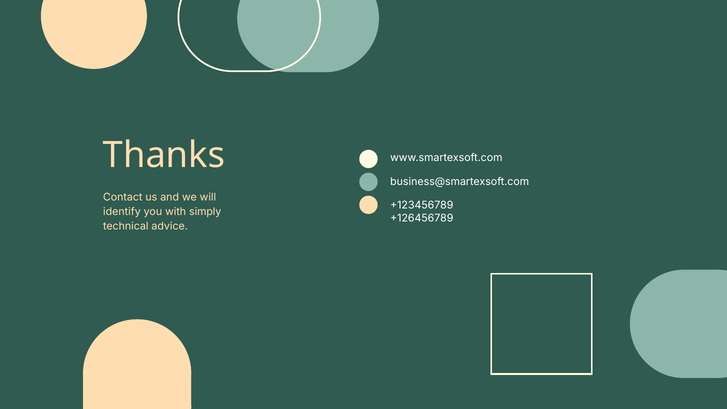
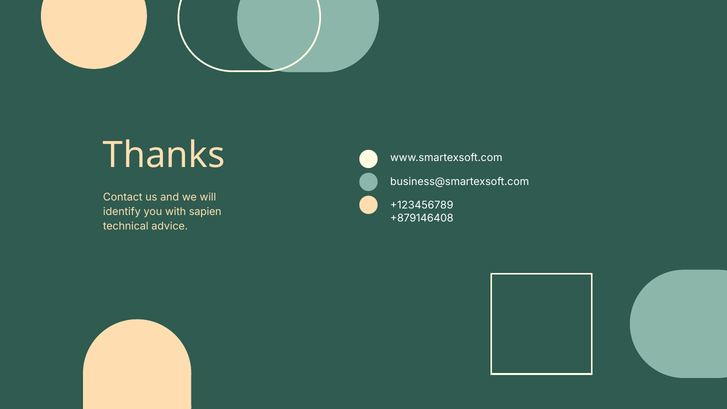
simply: simply -> sapien
+126456789: +126456789 -> +879146408
